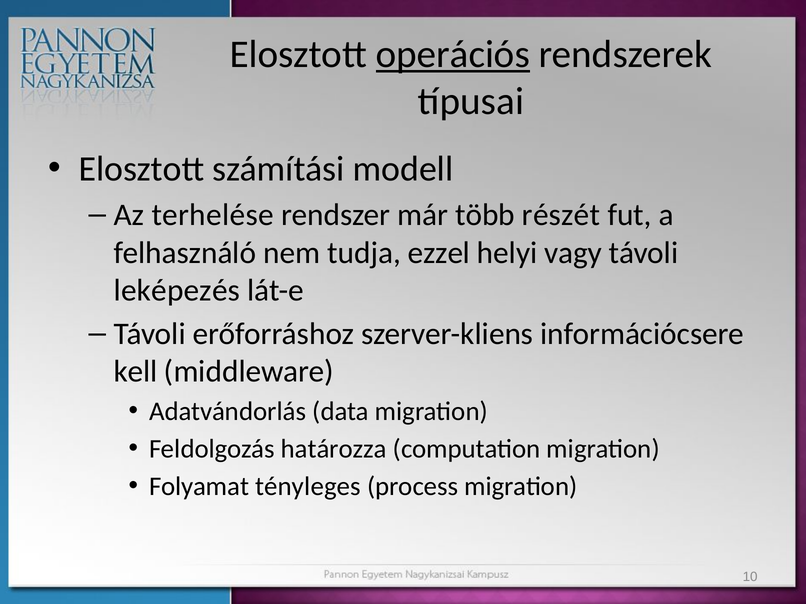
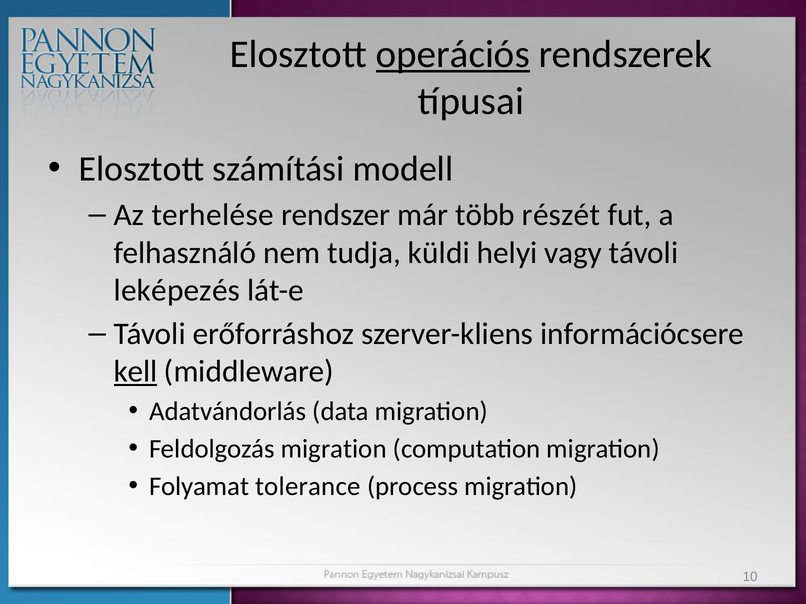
ezzel: ezzel -> küldi
kell underline: none -> present
Feldolgozás határozza: határozza -> migration
tényleges: tényleges -> tolerance
